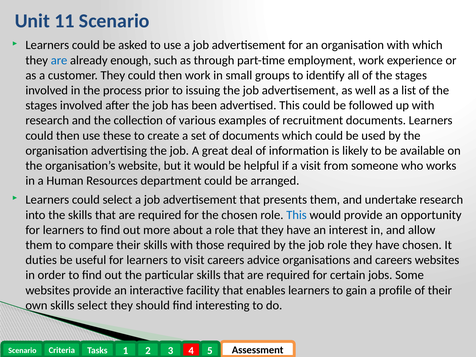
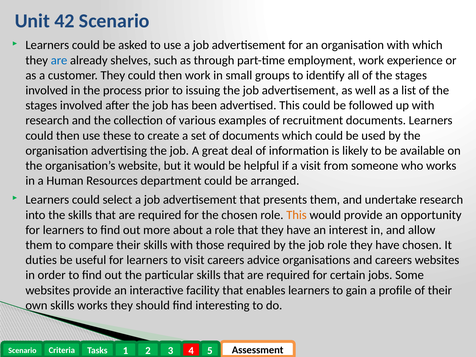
11: 11 -> 42
enough: enough -> shelves
This at (296, 215) colour: blue -> orange
skills select: select -> works
